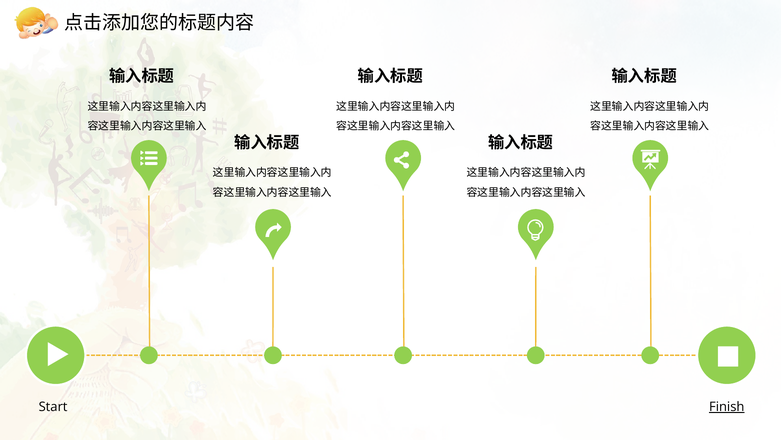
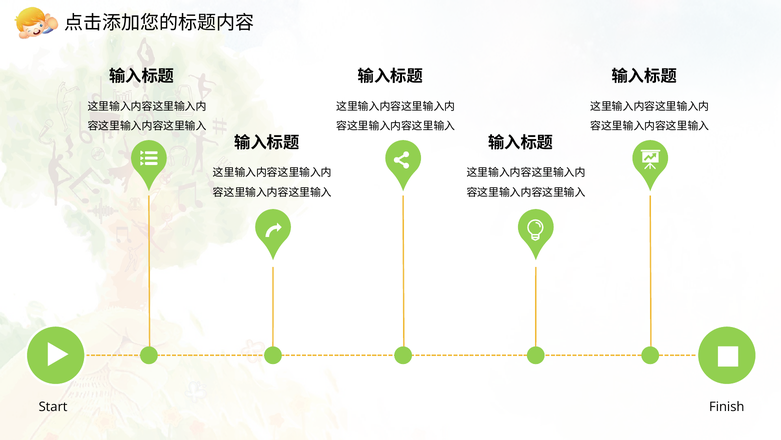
Finish underline: present -> none
